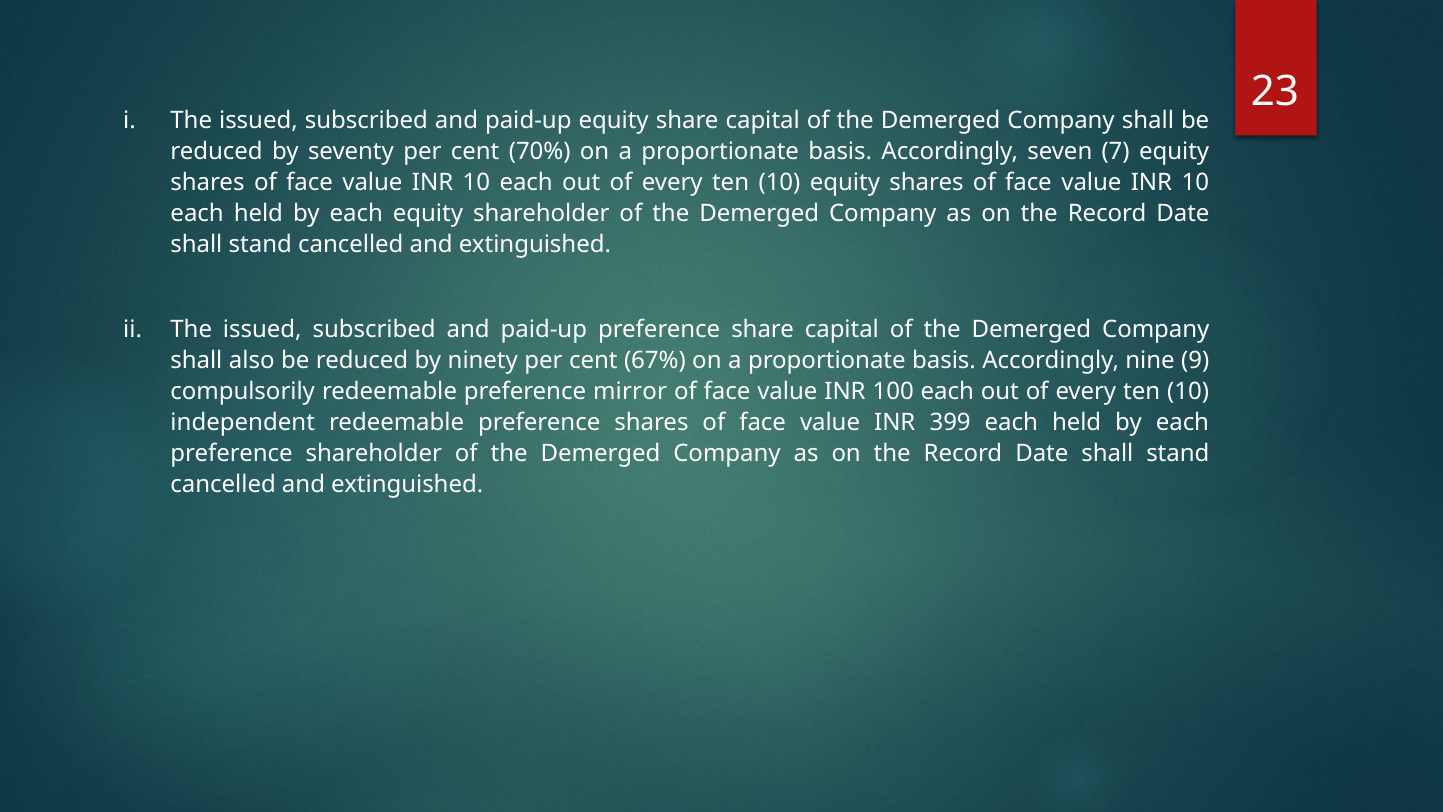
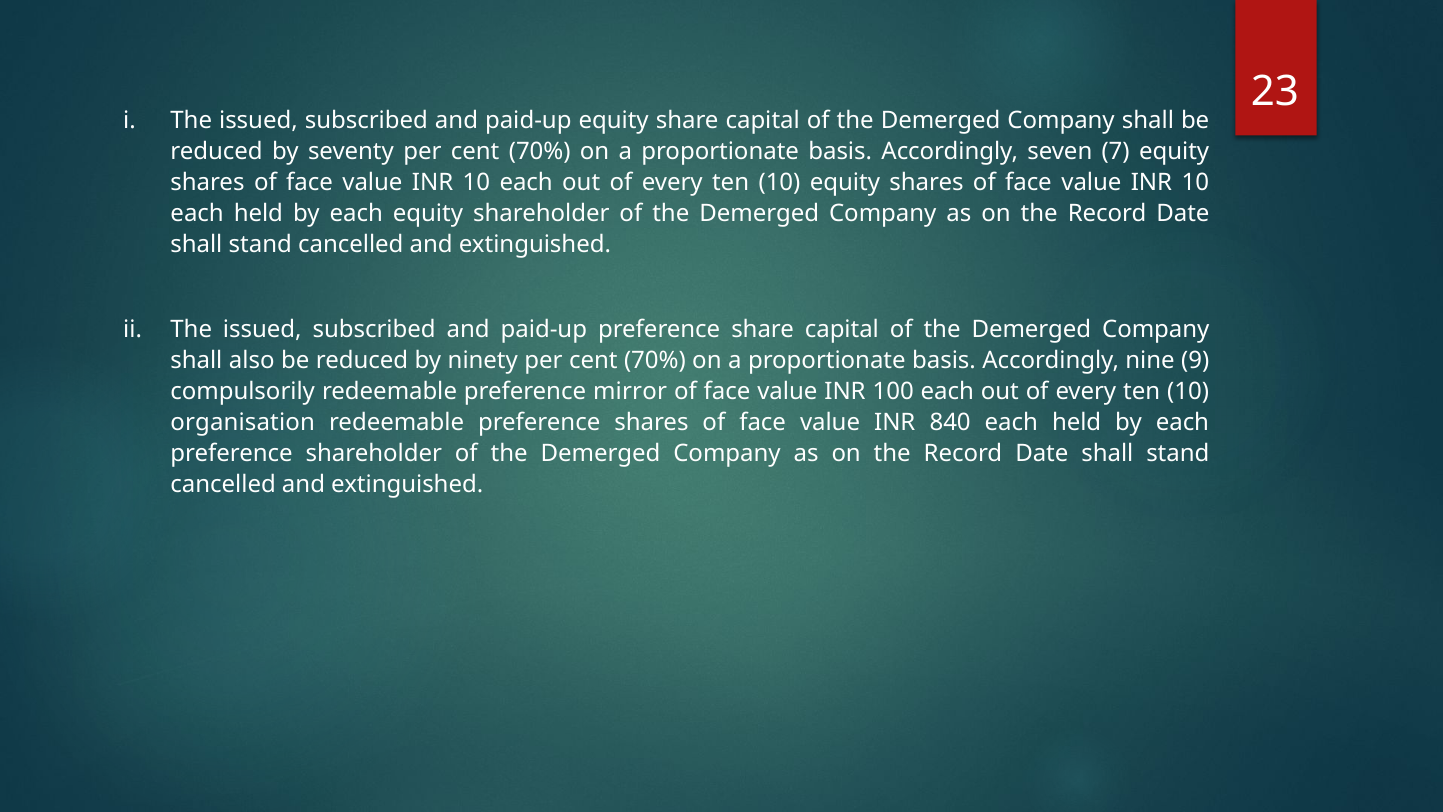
ninety per cent 67%: 67% -> 70%
independent: independent -> organisation
399: 399 -> 840
